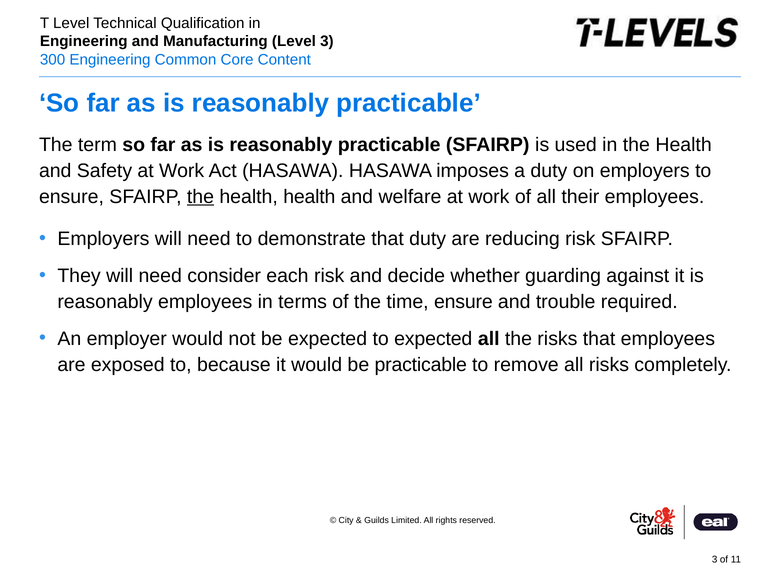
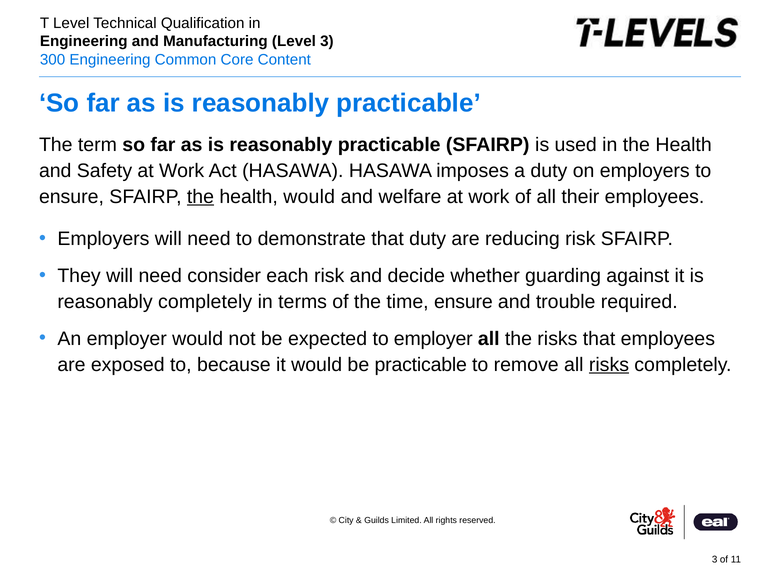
health health: health -> would
reasonably employees: employees -> completely
to expected: expected -> employer
risks at (609, 365) underline: none -> present
